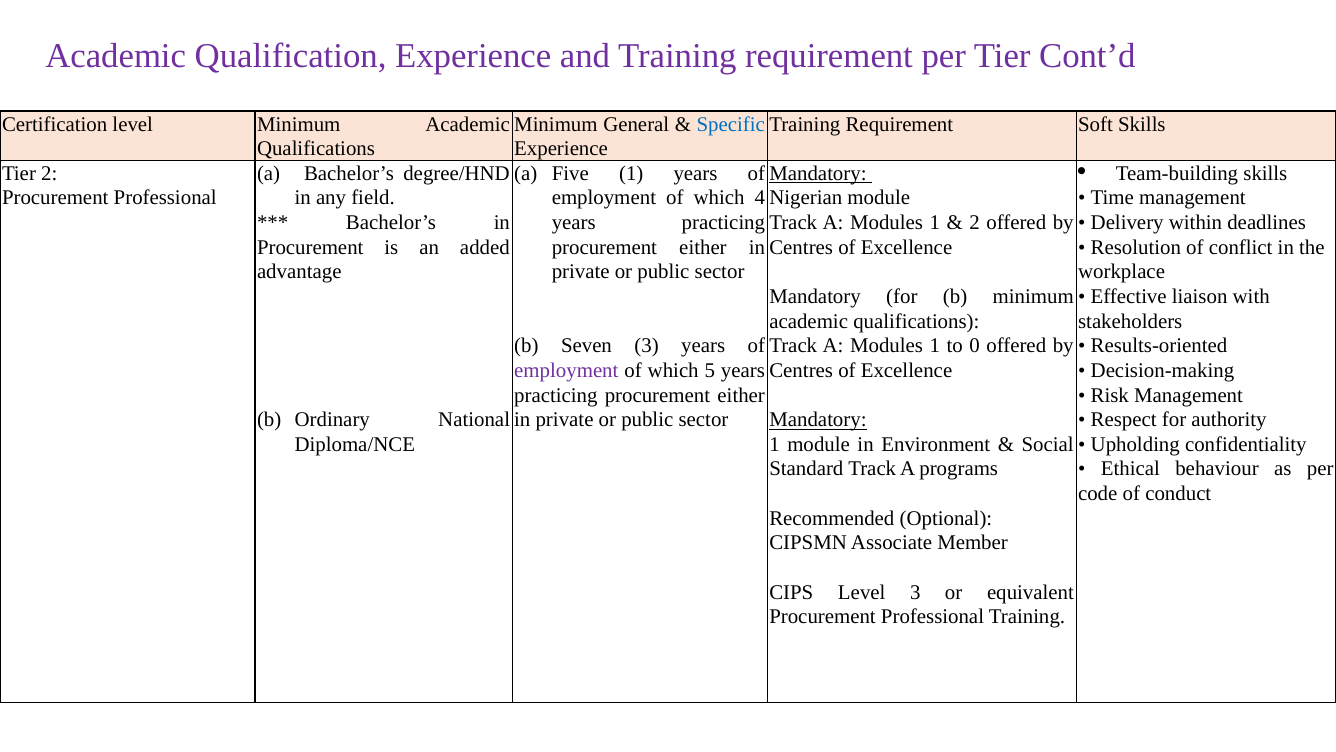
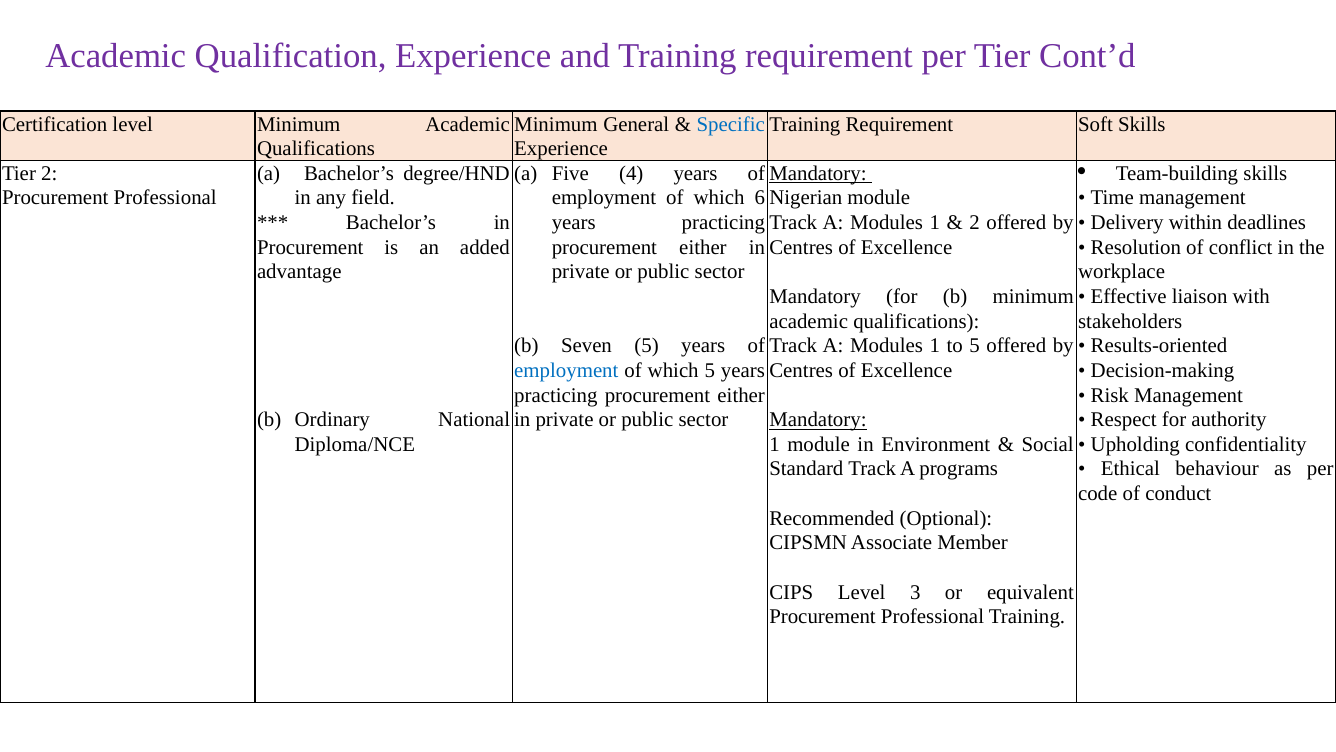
Five 1: 1 -> 4
4: 4 -> 6
Seven 3: 3 -> 5
to 0: 0 -> 5
employment at (566, 370) colour: purple -> blue
